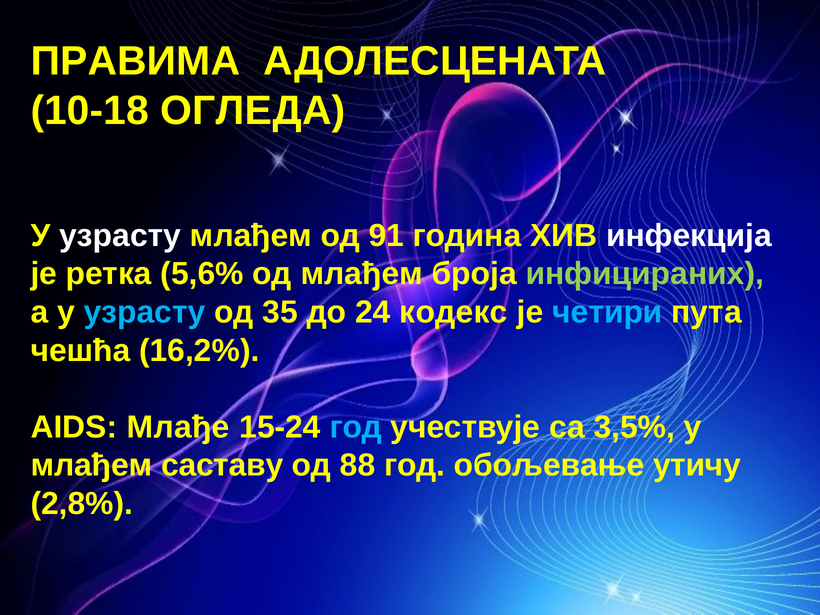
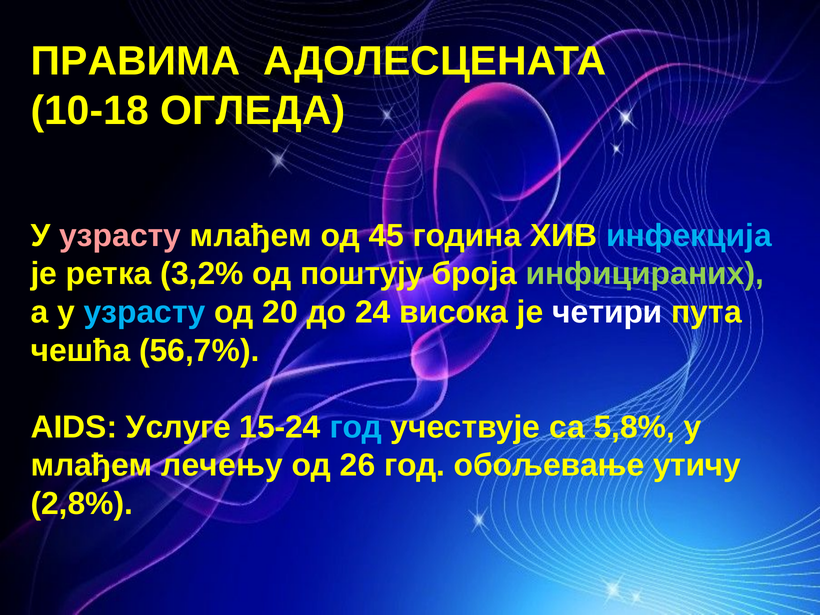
узрасту at (120, 236) colour: white -> pink
91: 91 -> 45
инфекција colour: white -> light blue
5,6%: 5,6% -> 3,2%
од млађем: млађем -> поштују
35: 35 -> 20
кодекс: кодекс -> висока
четири colour: light blue -> white
16,2%: 16,2% -> 56,7%
Млађе: Млађе -> Услуге
3,5%: 3,5% -> 5,8%
саставу: саставу -> лечењу
88: 88 -> 26
